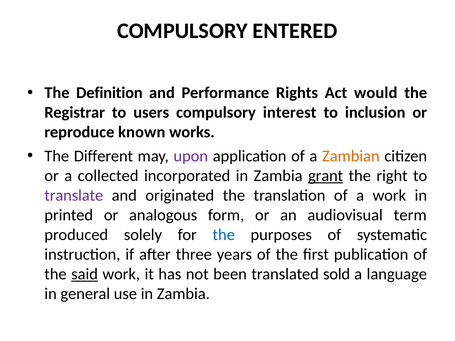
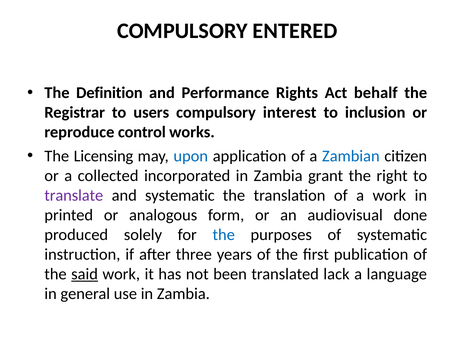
would: would -> behalf
known: known -> control
Different: Different -> Licensing
upon colour: purple -> blue
Zambian colour: orange -> blue
grant underline: present -> none
and originated: originated -> systematic
term: term -> done
sold: sold -> lack
